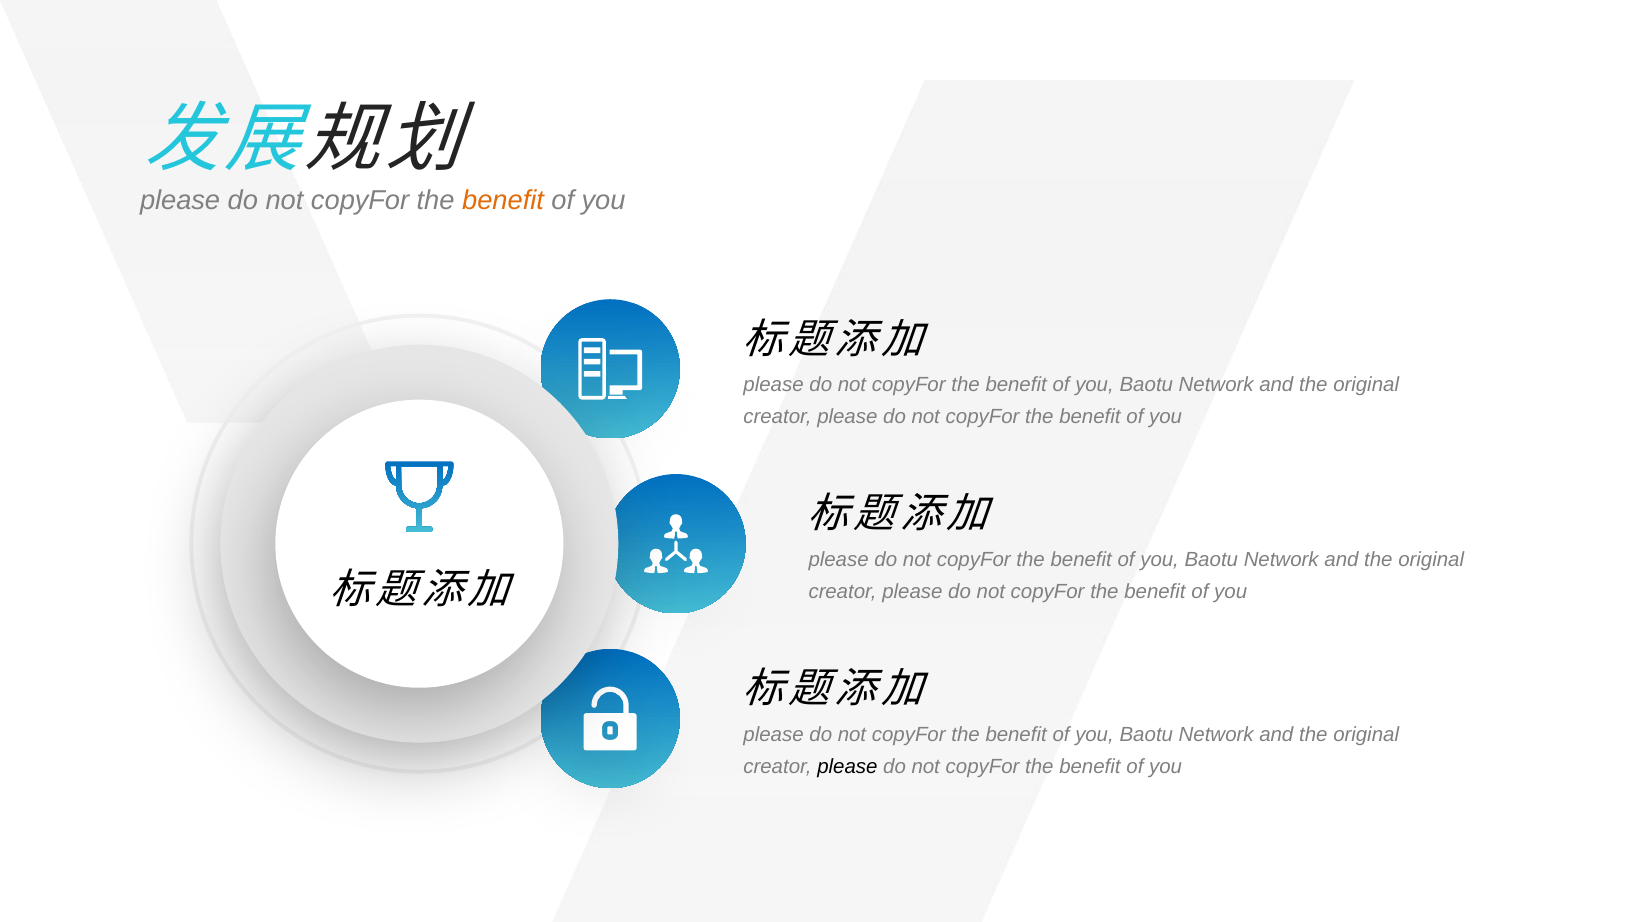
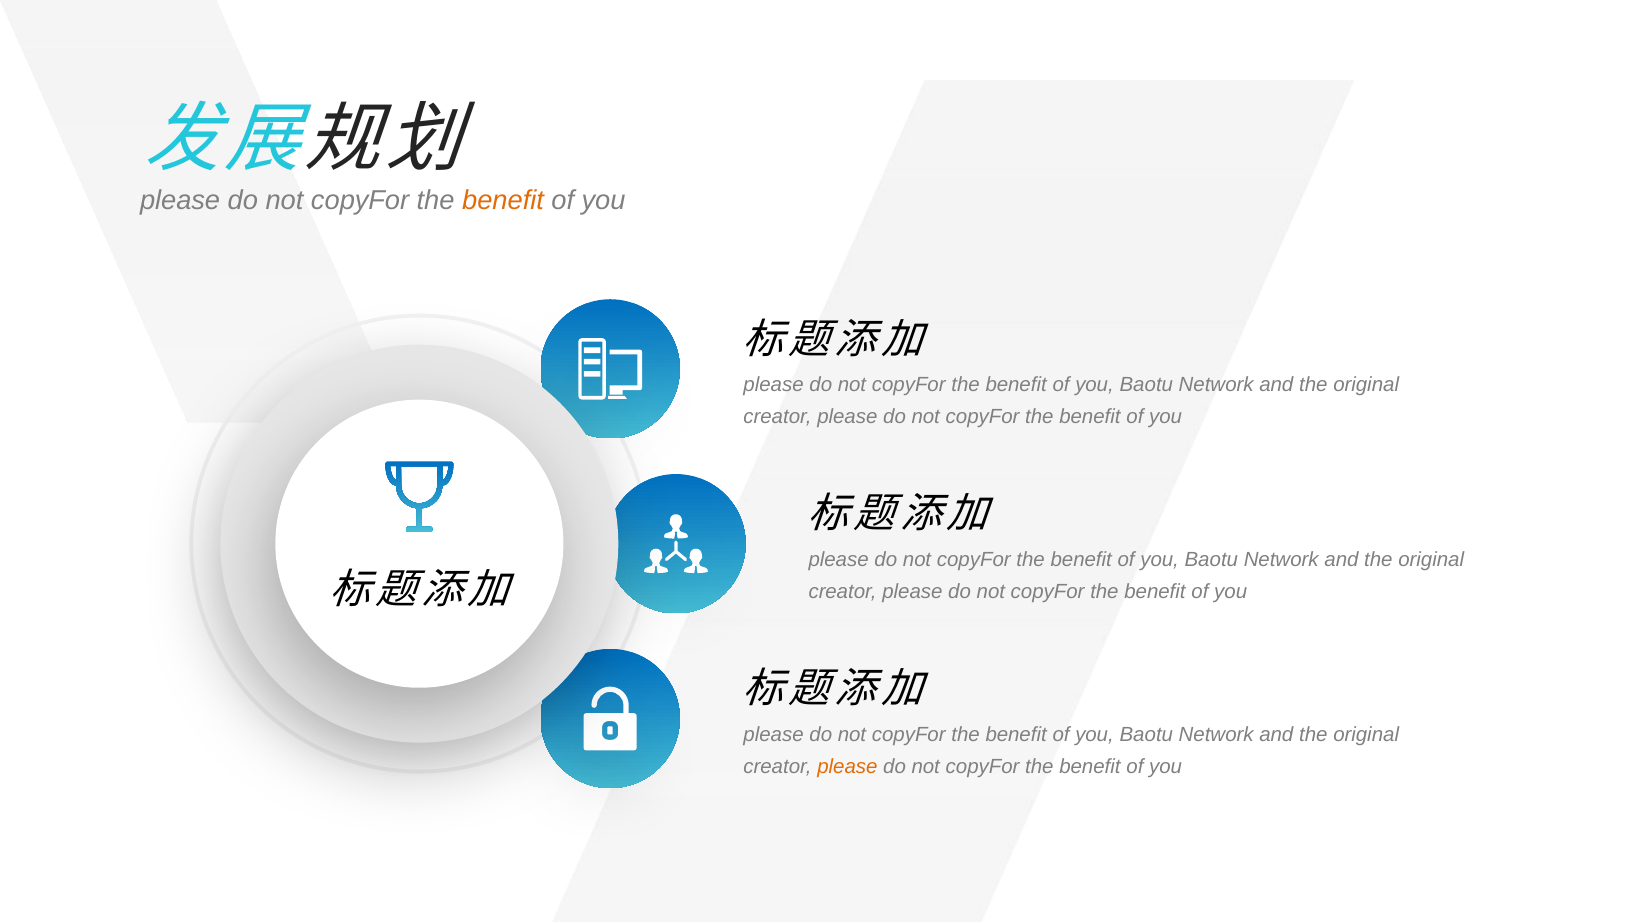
please at (847, 767) colour: black -> orange
